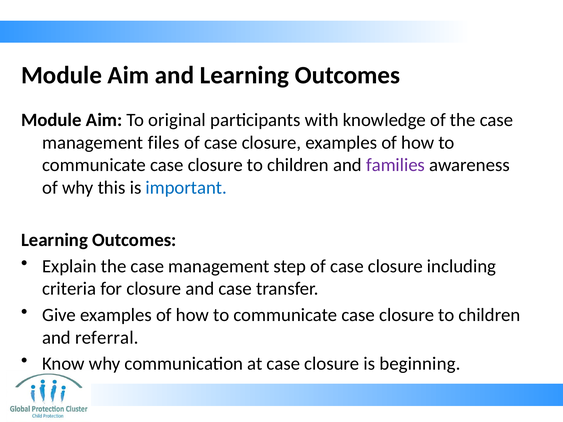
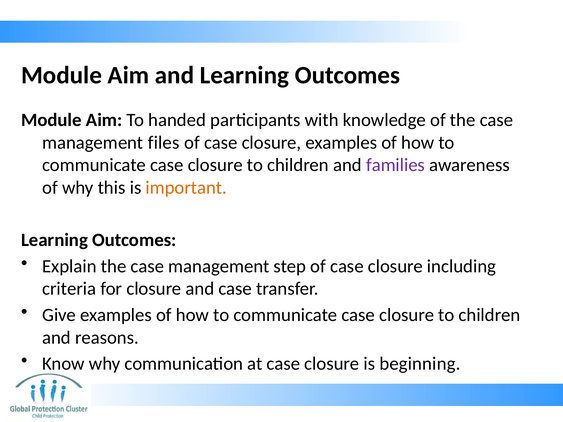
original: original -> handed
important colour: blue -> orange
referral: referral -> reasons
